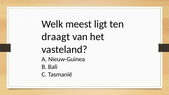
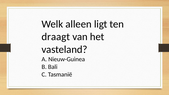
meest: meest -> alleen
